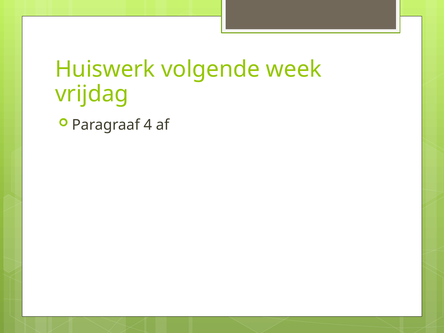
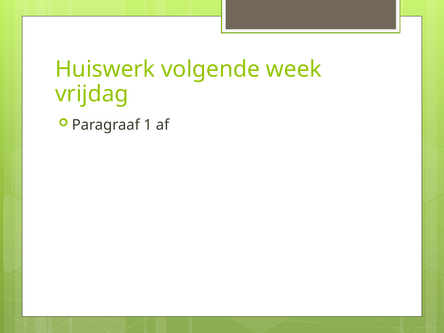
4: 4 -> 1
